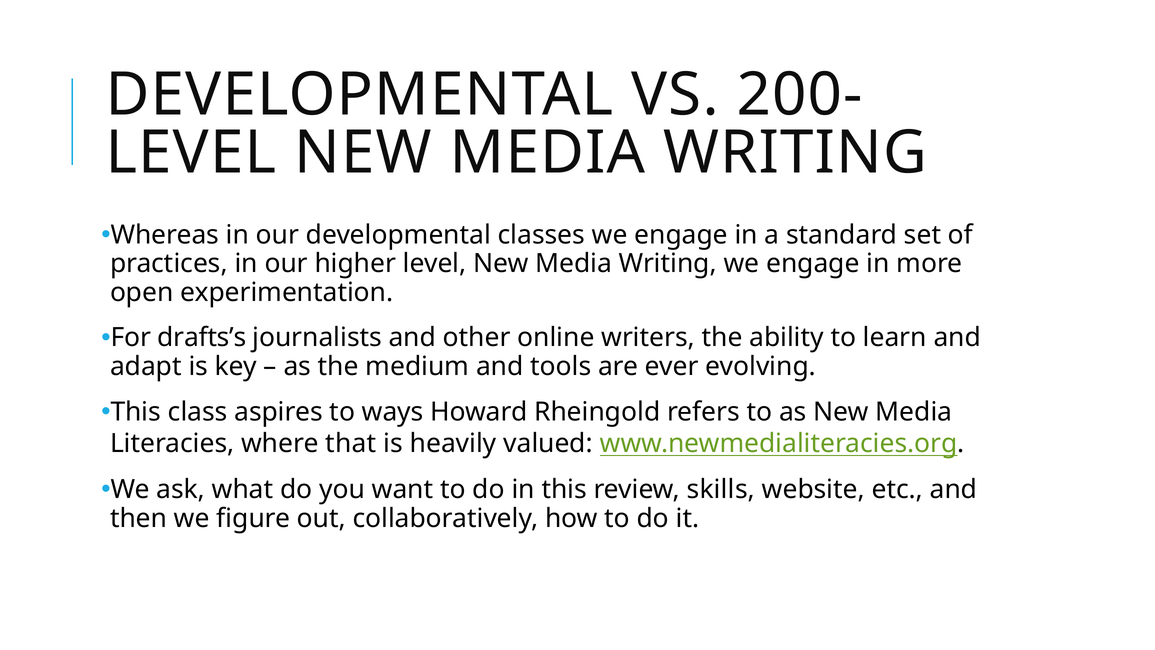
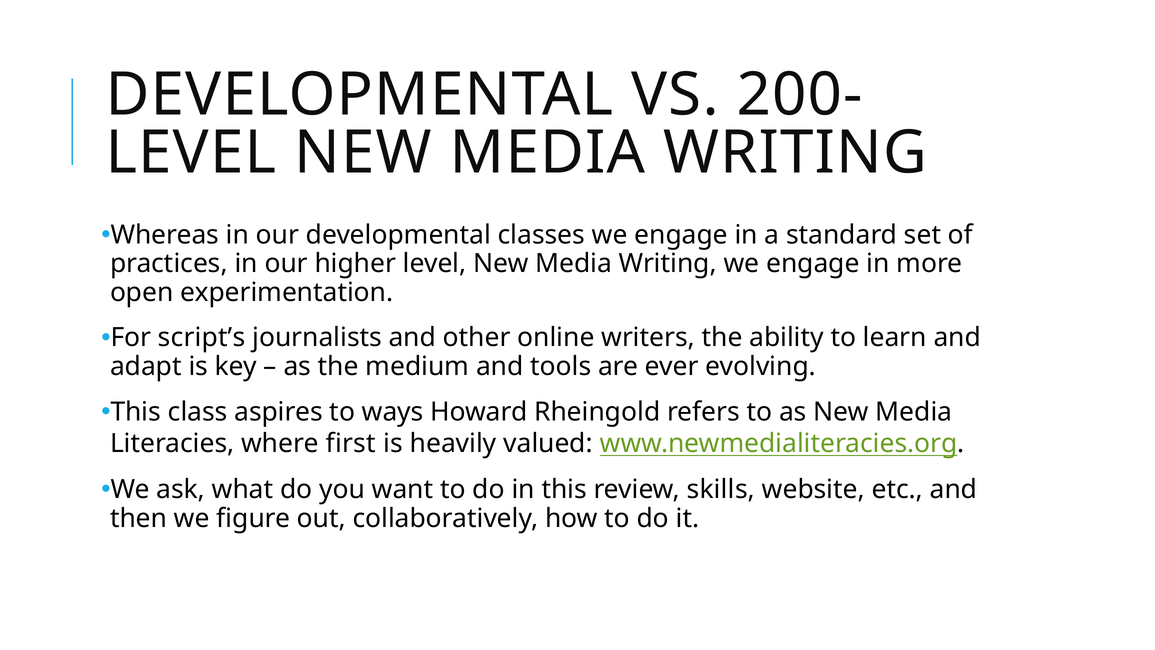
drafts’s: drafts’s -> script’s
that: that -> first
